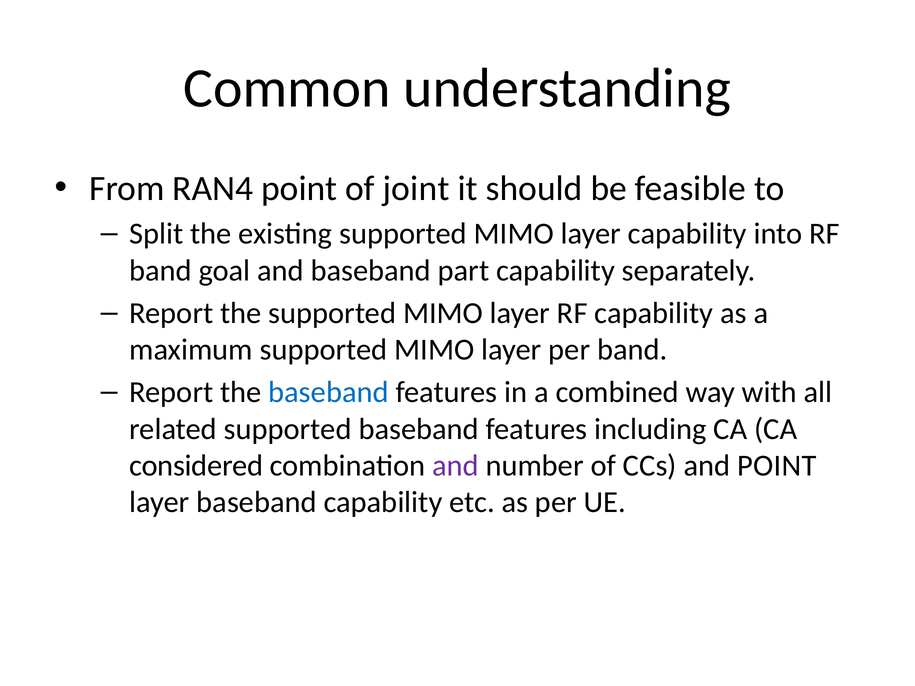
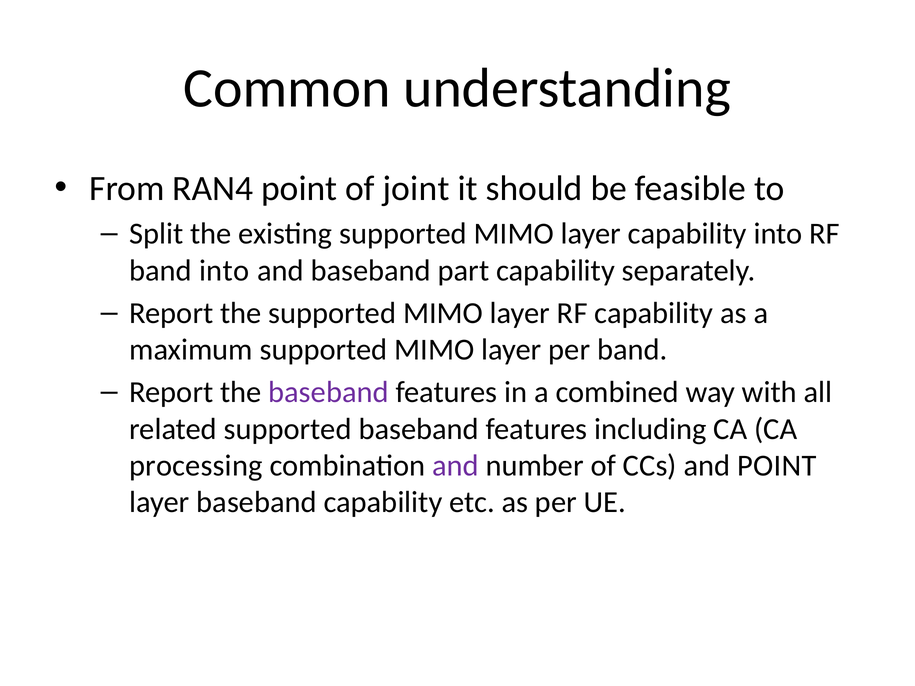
band goal: goal -> into
baseband at (329, 393) colour: blue -> purple
considered: considered -> processing
